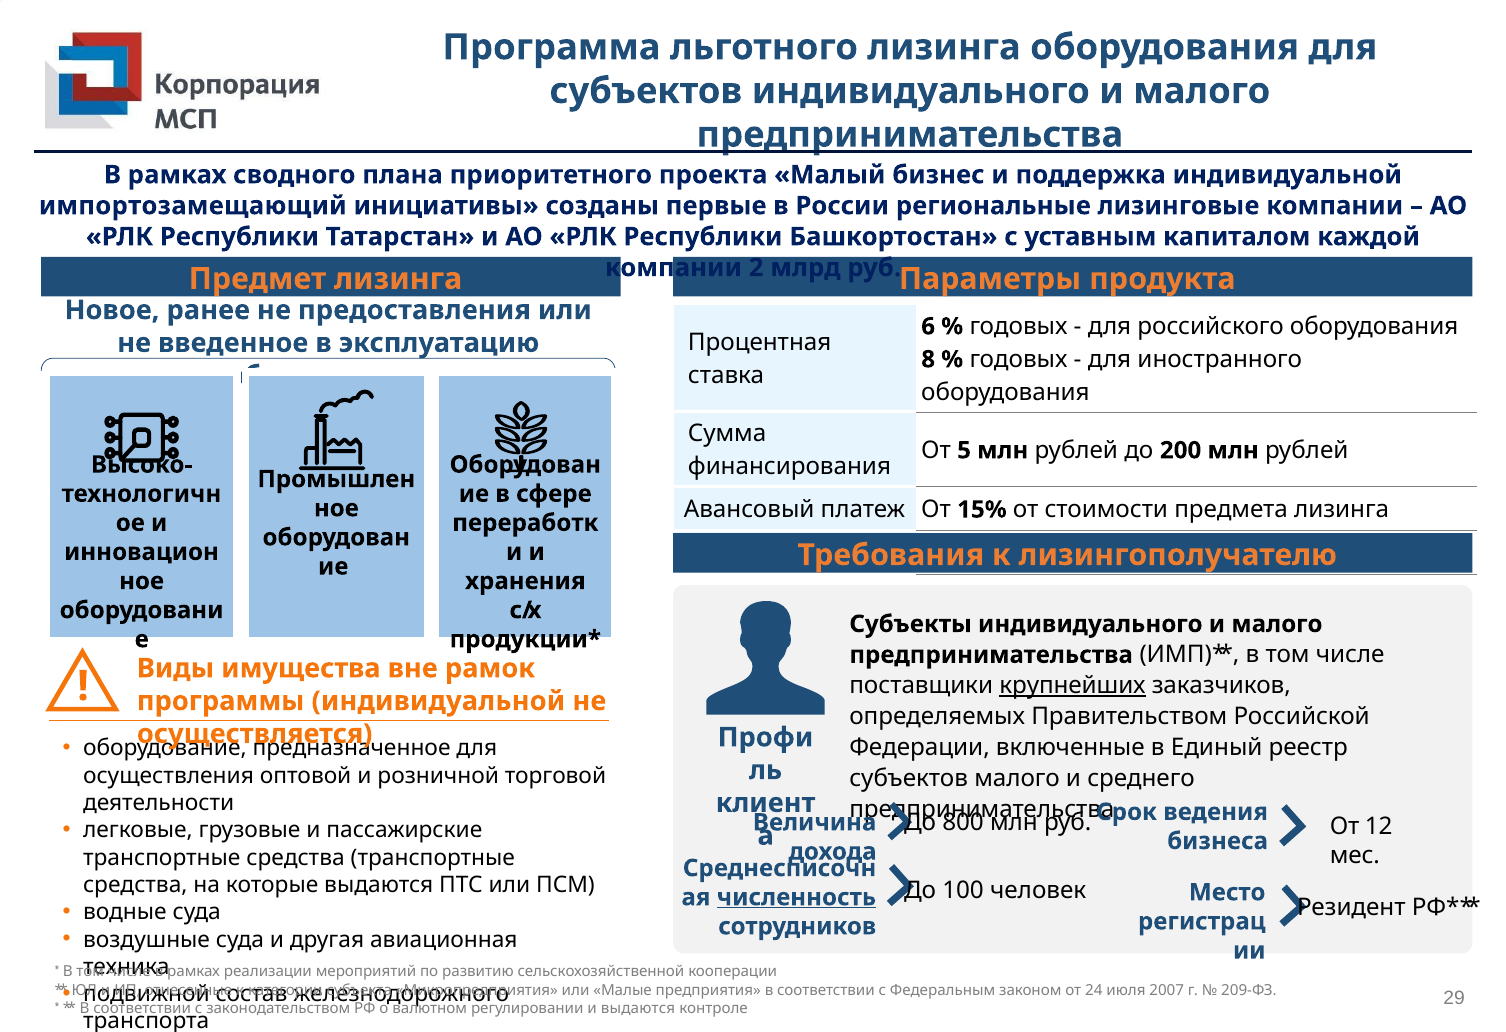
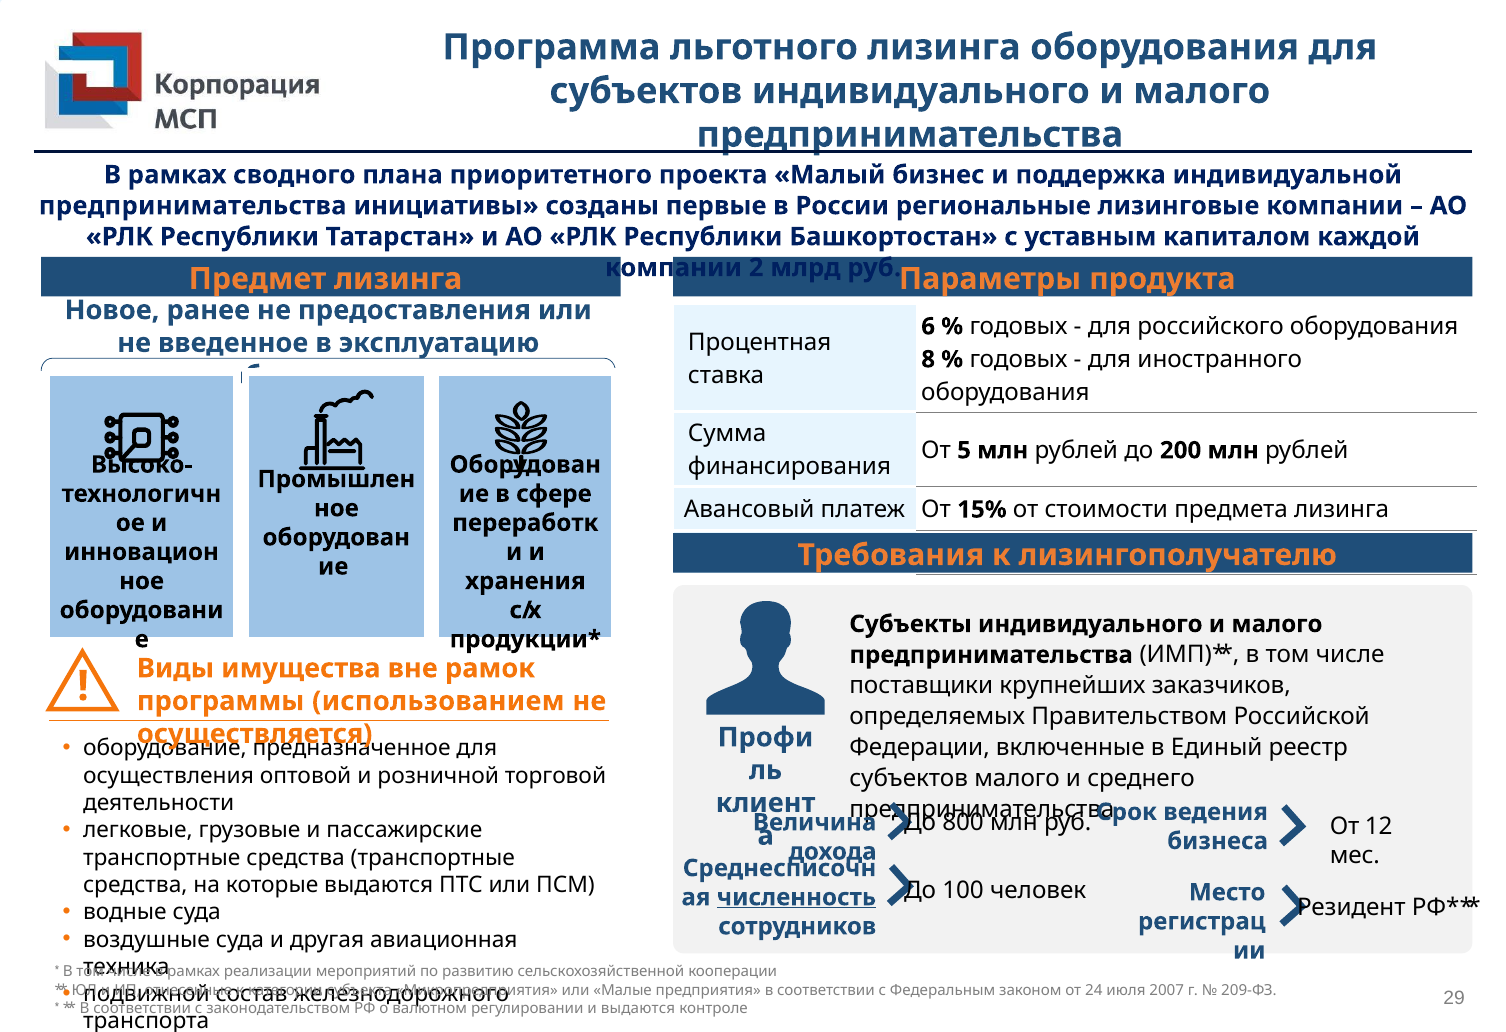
импортозамещающий at (193, 206): импортозамещающий -> предпринимательства
крупнейших underline: present -> none
программы индивидуальной: индивидуальной -> использованием
